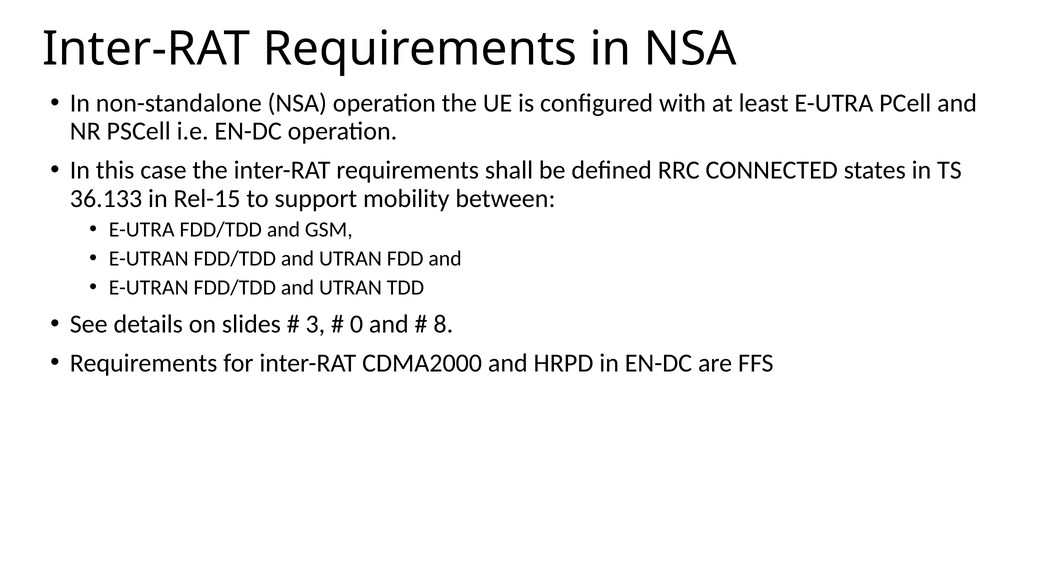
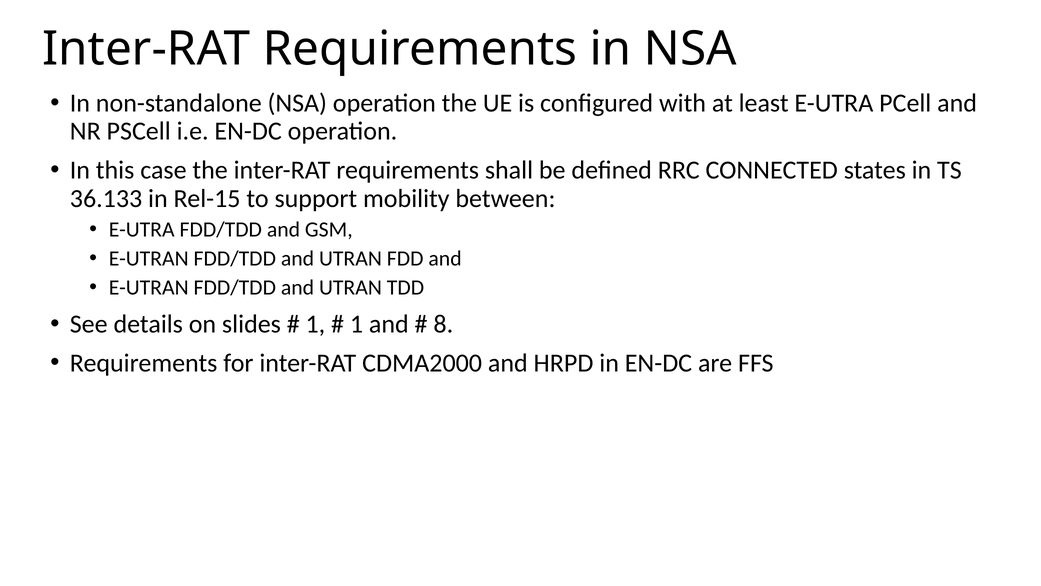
3 at (315, 324): 3 -> 1
0 at (357, 324): 0 -> 1
